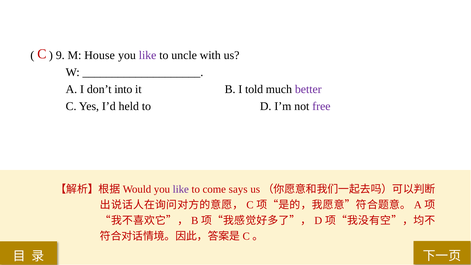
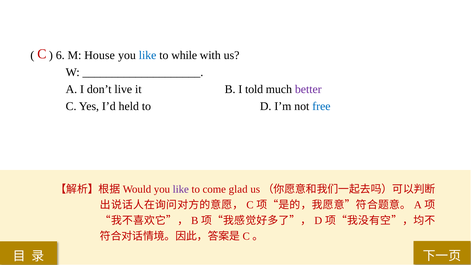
9: 9 -> 6
like at (148, 55) colour: purple -> blue
uncle: uncle -> while
into: into -> live
free colour: purple -> blue
says: says -> glad
